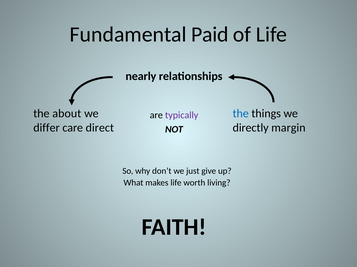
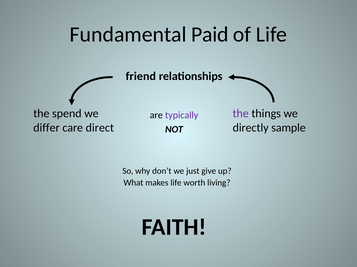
nearly: nearly -> friend
about: about -> spend
the at (241, 114) colour: blue -> purple
margin: margin -> sample
